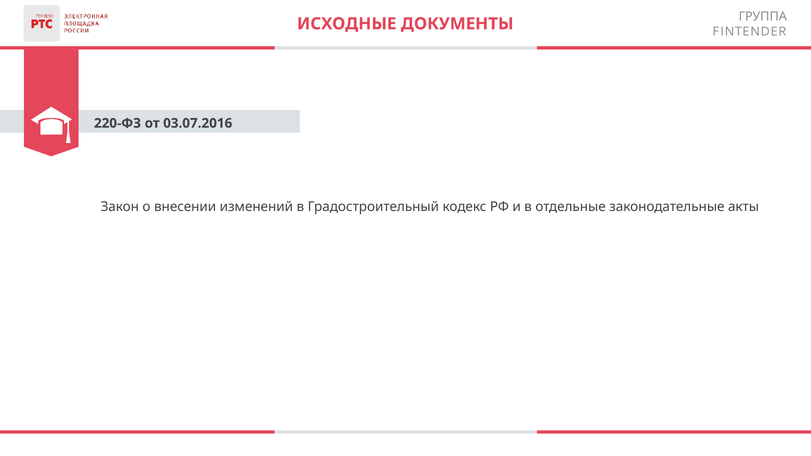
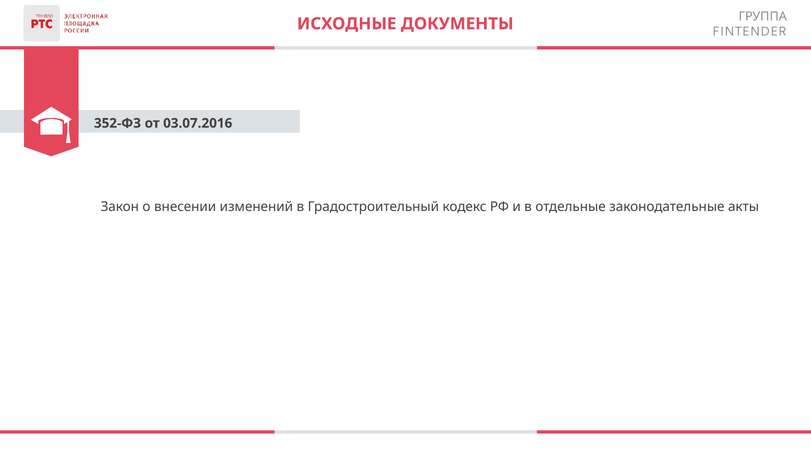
220-ФЗ: 220-ФЗ -> 352-ФЗ
